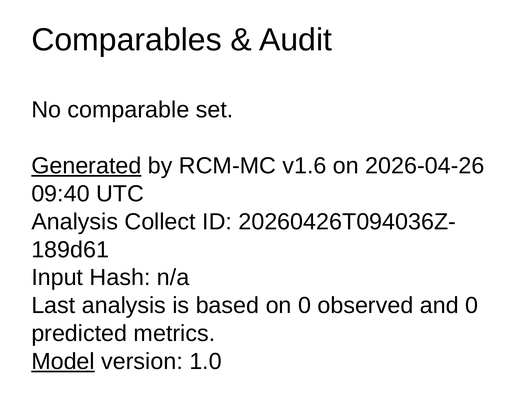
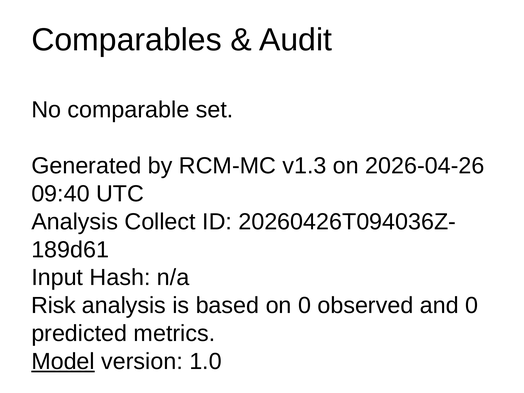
Generated underline: present -> none
v1.6: v1.6 -> v1.3
Last: Last -> Risk
